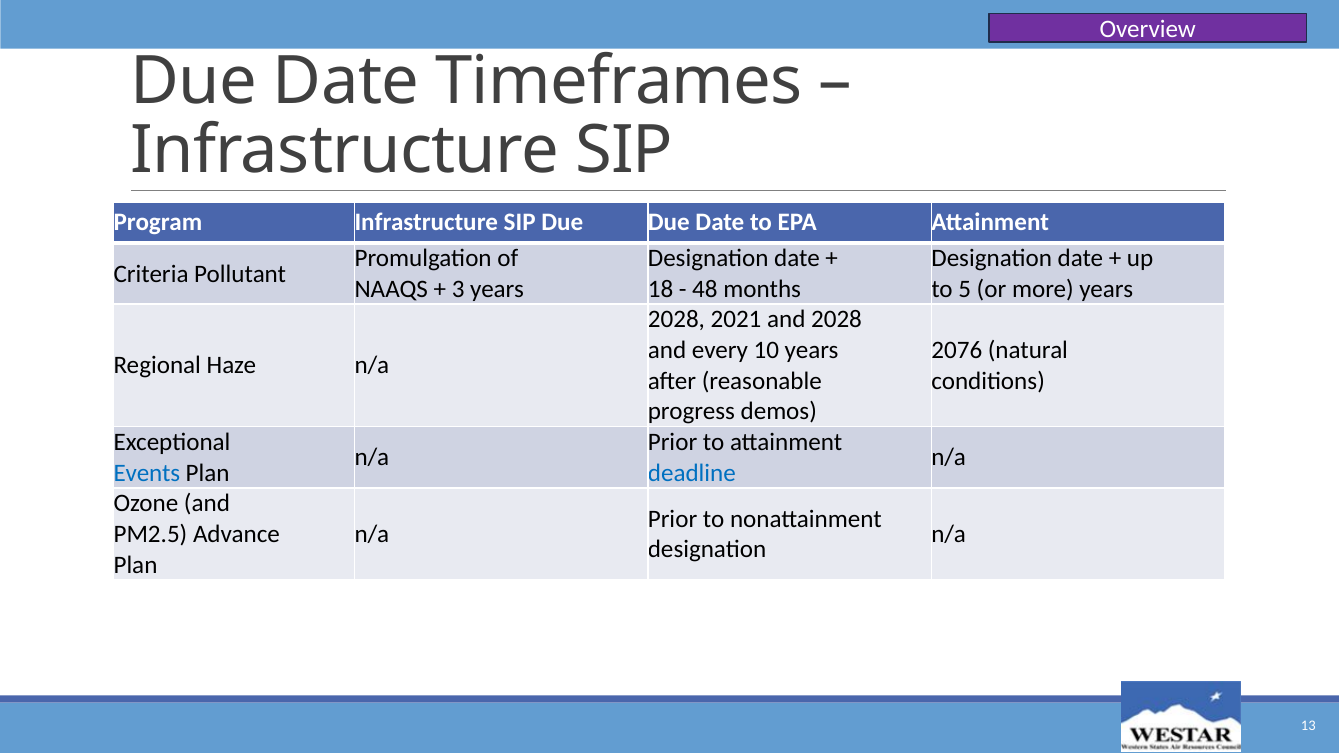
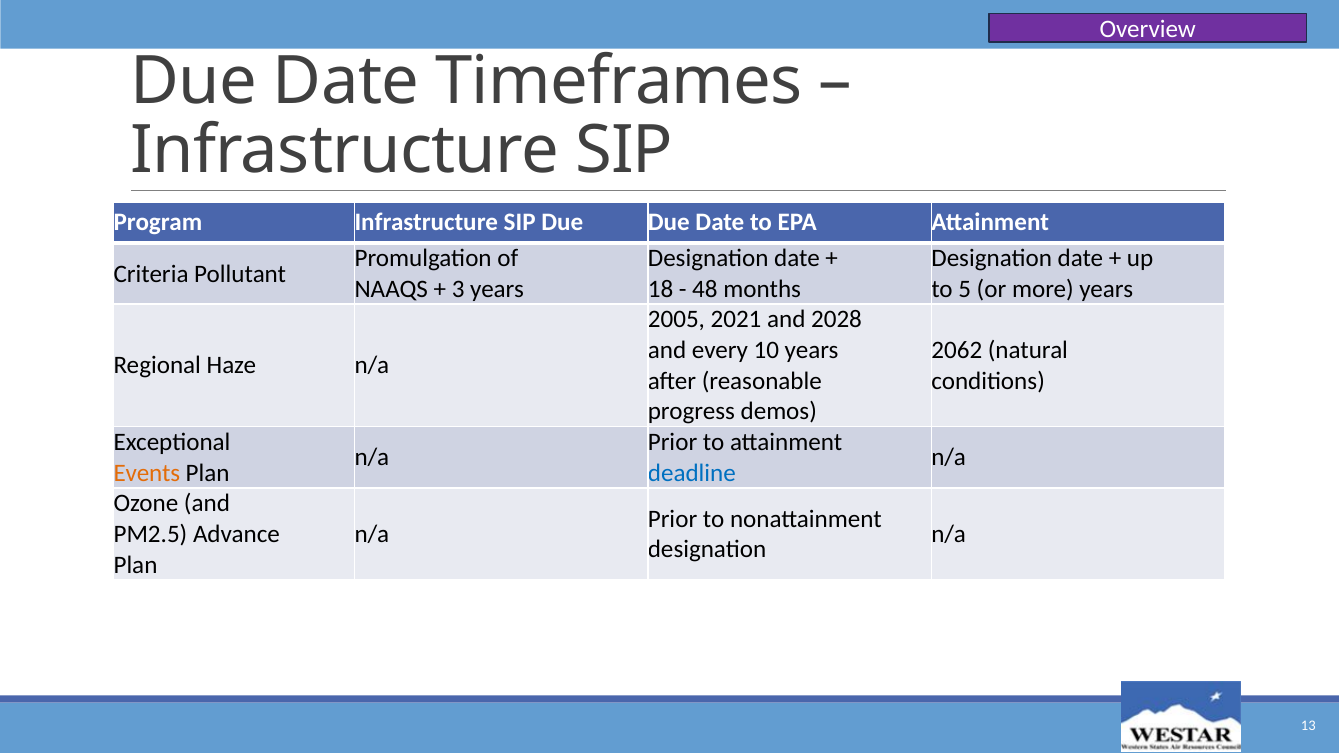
2028 at (676, 320): 2028 -> 2005
2076: 2076 -> 2062
Events colour: blue -> orange
